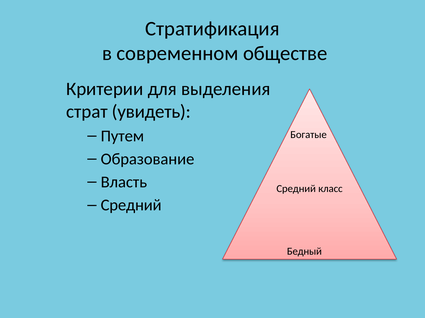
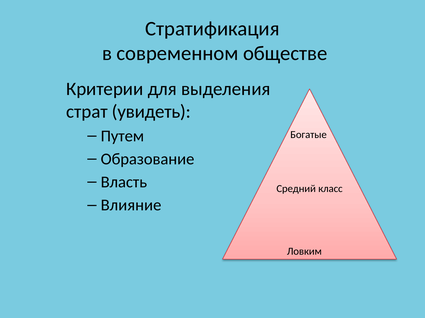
Средний at (131, 206): Средний -> Влияние
Бедный: Бедный -> Ловким
